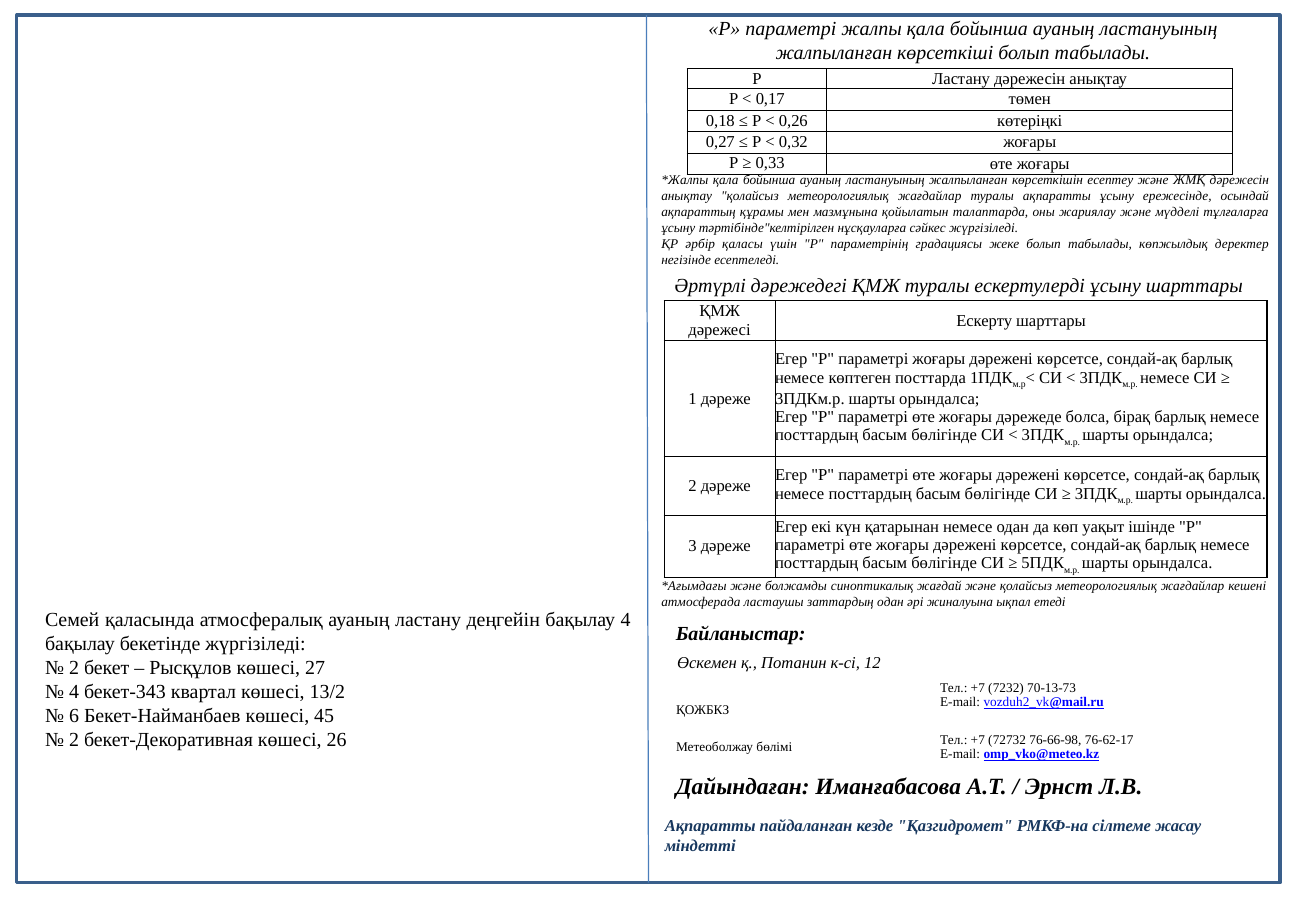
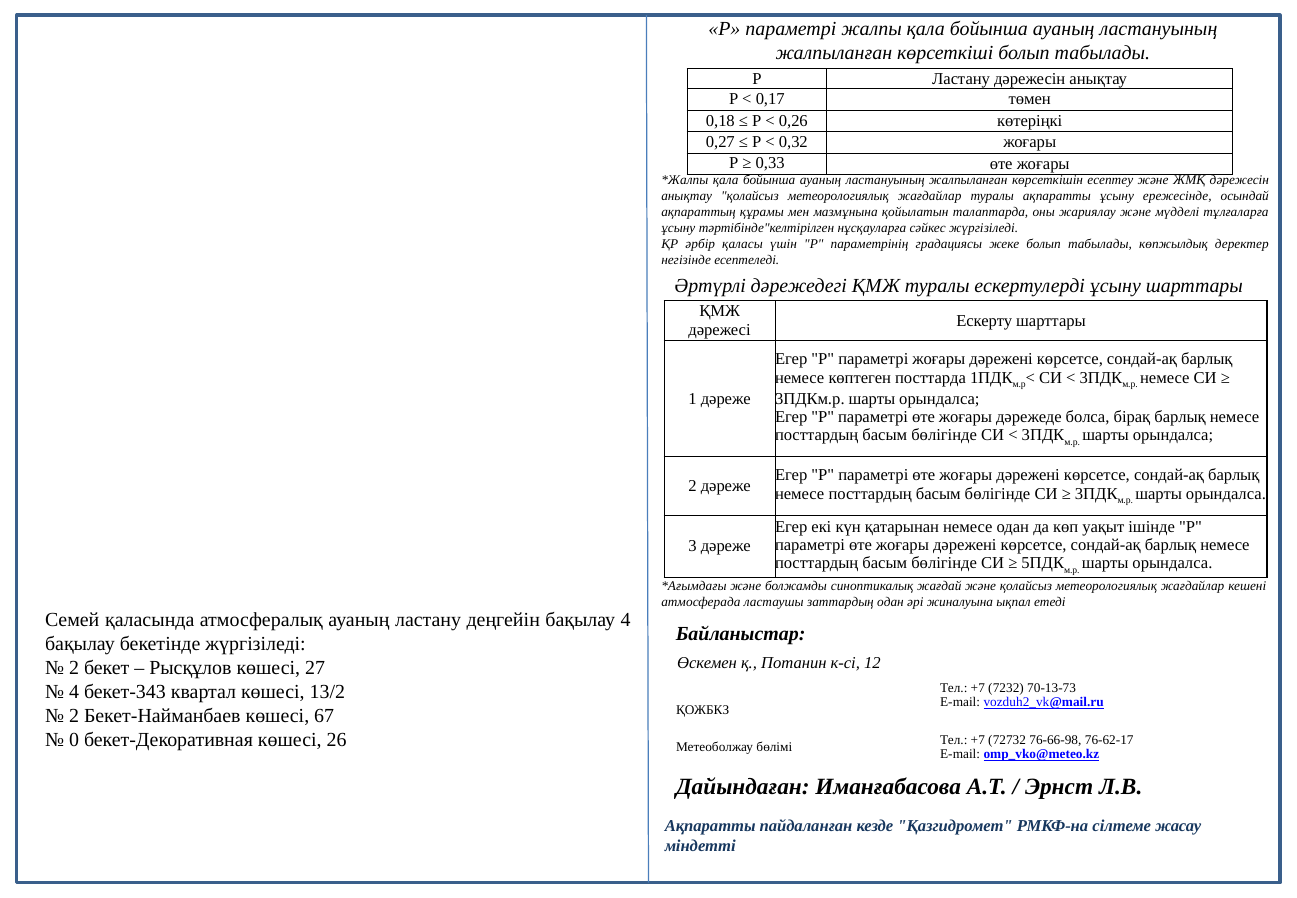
6 at (74, 716): 6 -> 2
45: 45 -> 67
2 at (74, 740): 2 -> 0
